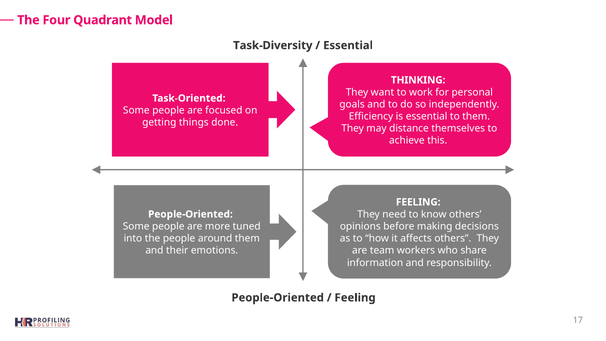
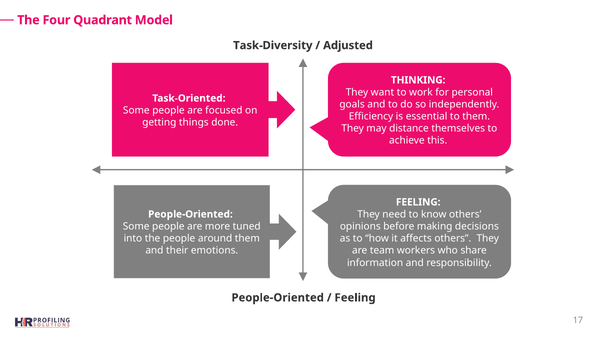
Essential at (348, 45): Essential -> Adjusted
